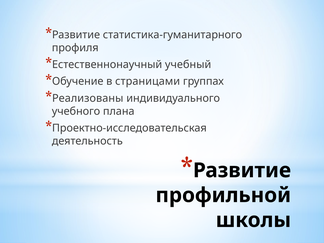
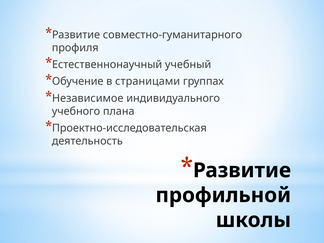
статистика-гуманитарного: статистика-гуманитарного -> совместно-гуманитарного
Реализованы: Реализованы -> Независимое
